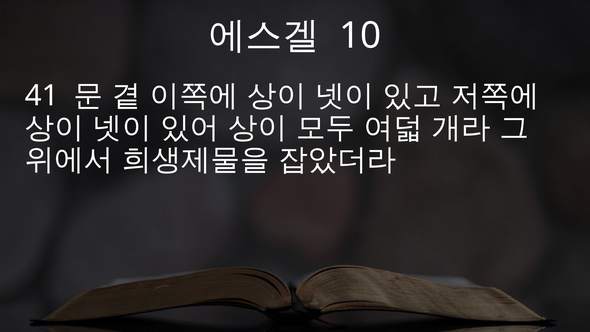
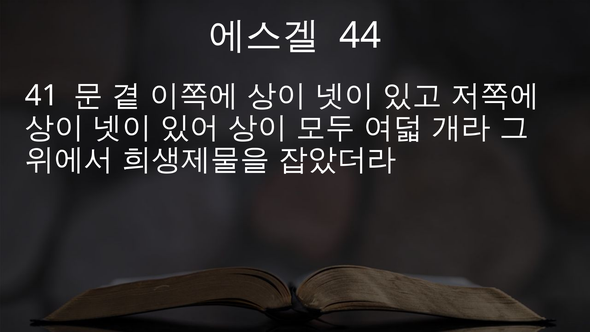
10: 10 -> 44
